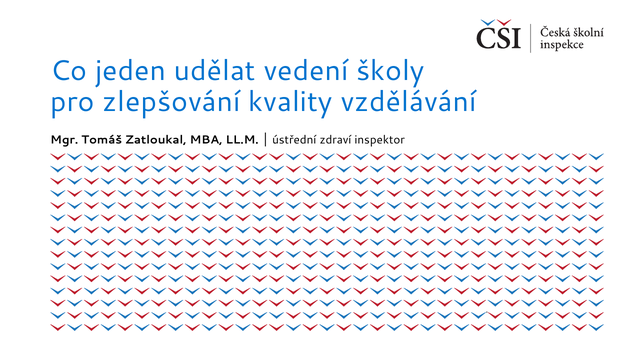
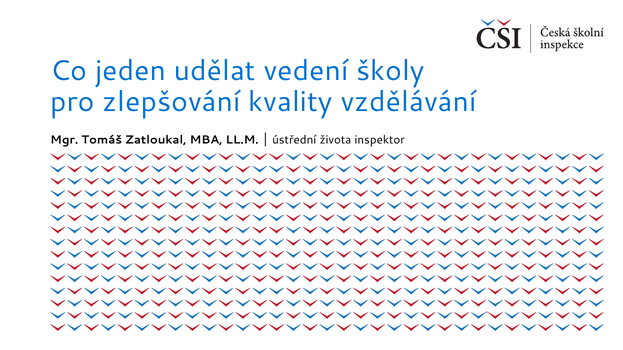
zdraví: zdraví -> života
